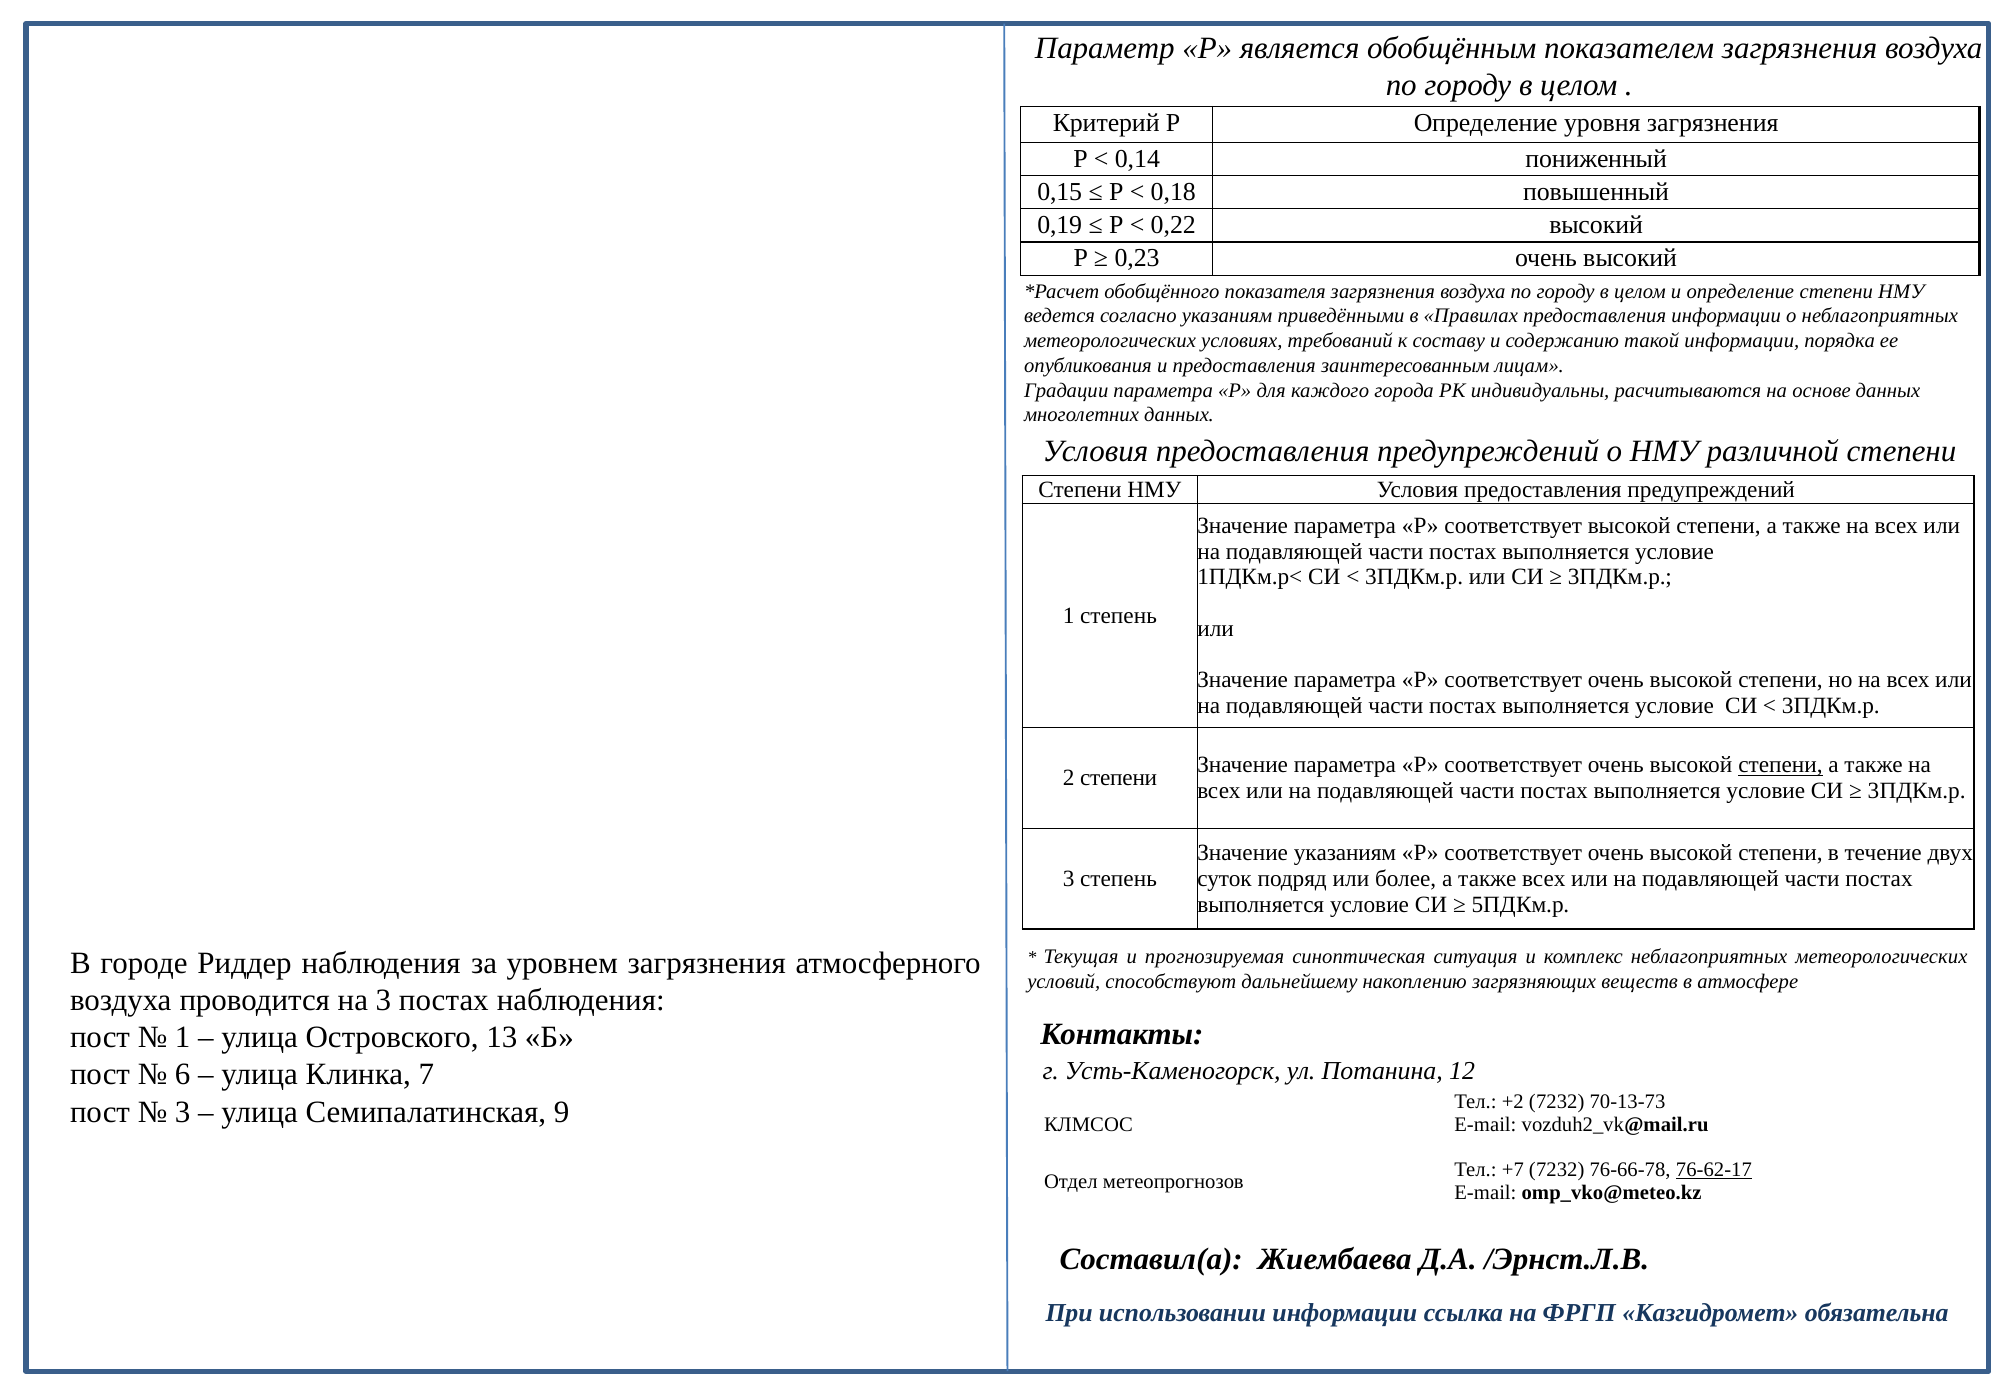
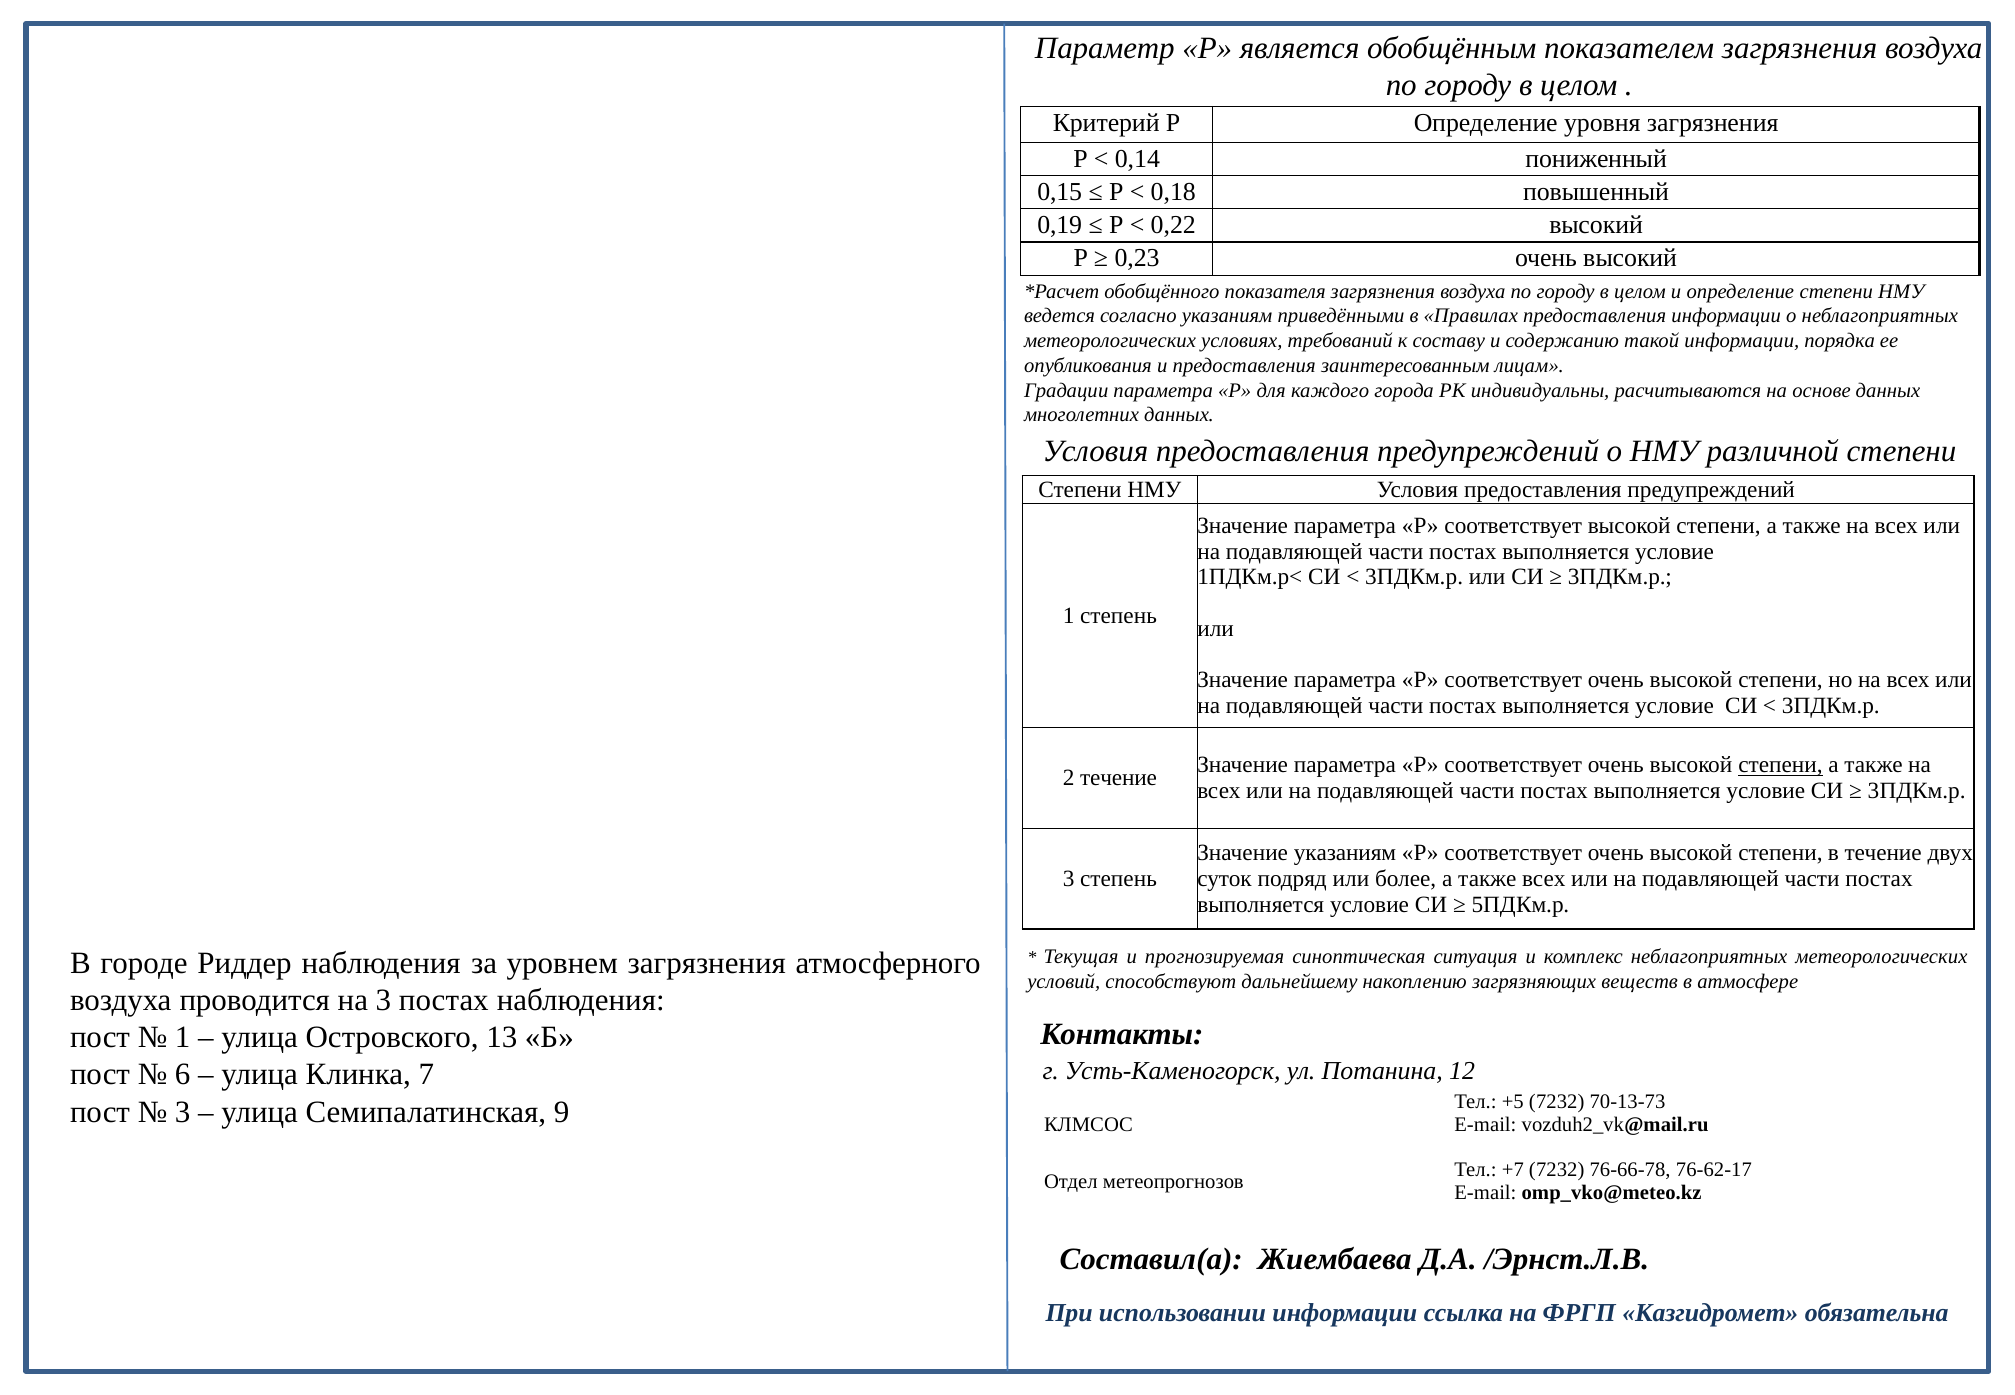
2 степени: степени -> течение
+2: +2 -> +5
76-62-17 underline: present -> none
